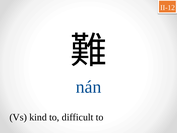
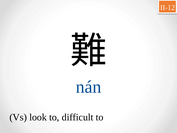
kind: kind -> look
